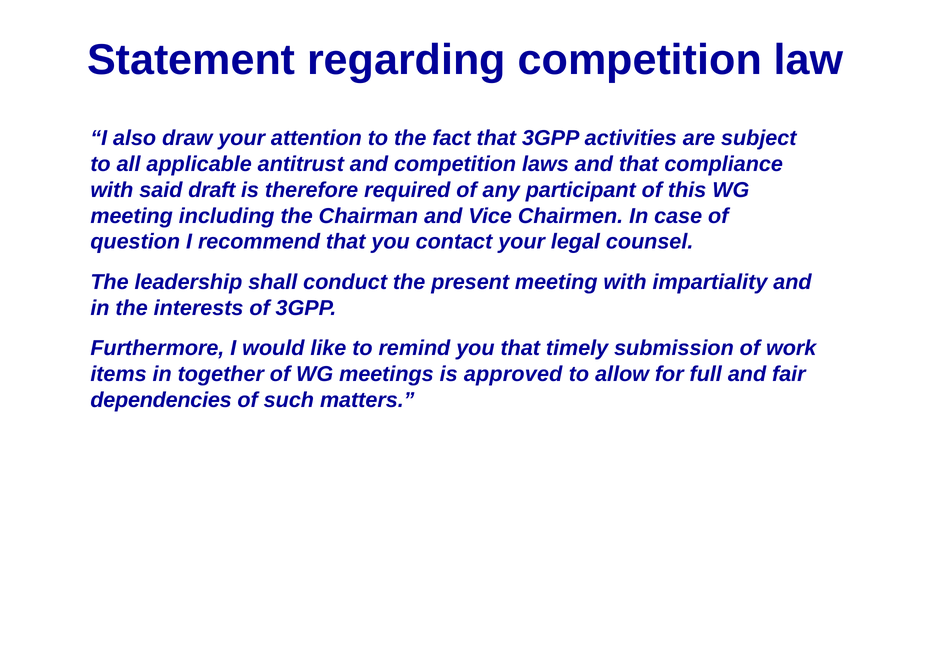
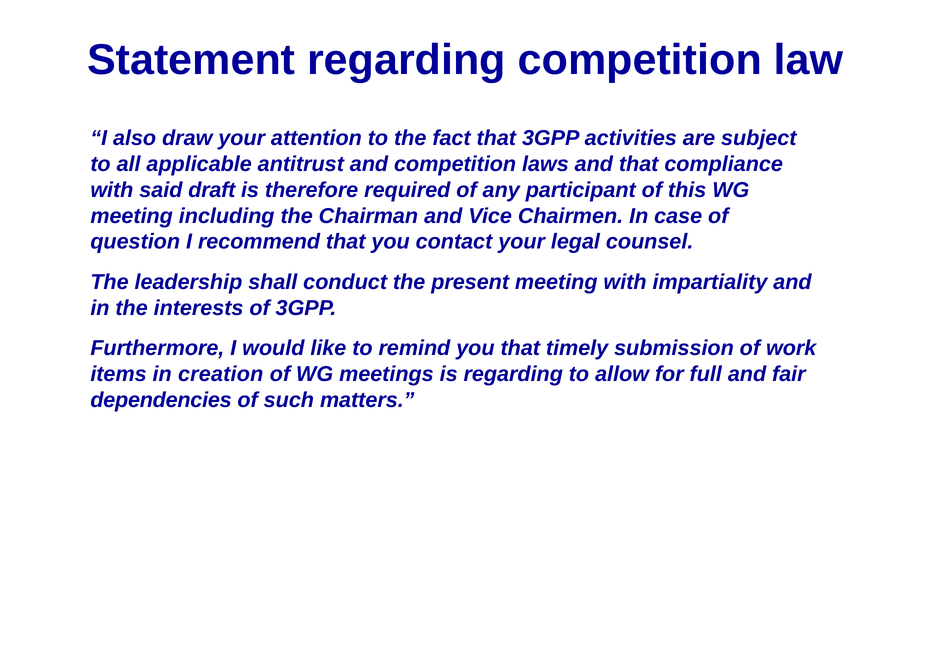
together: together -> creation
is approved: approved -> regarding
